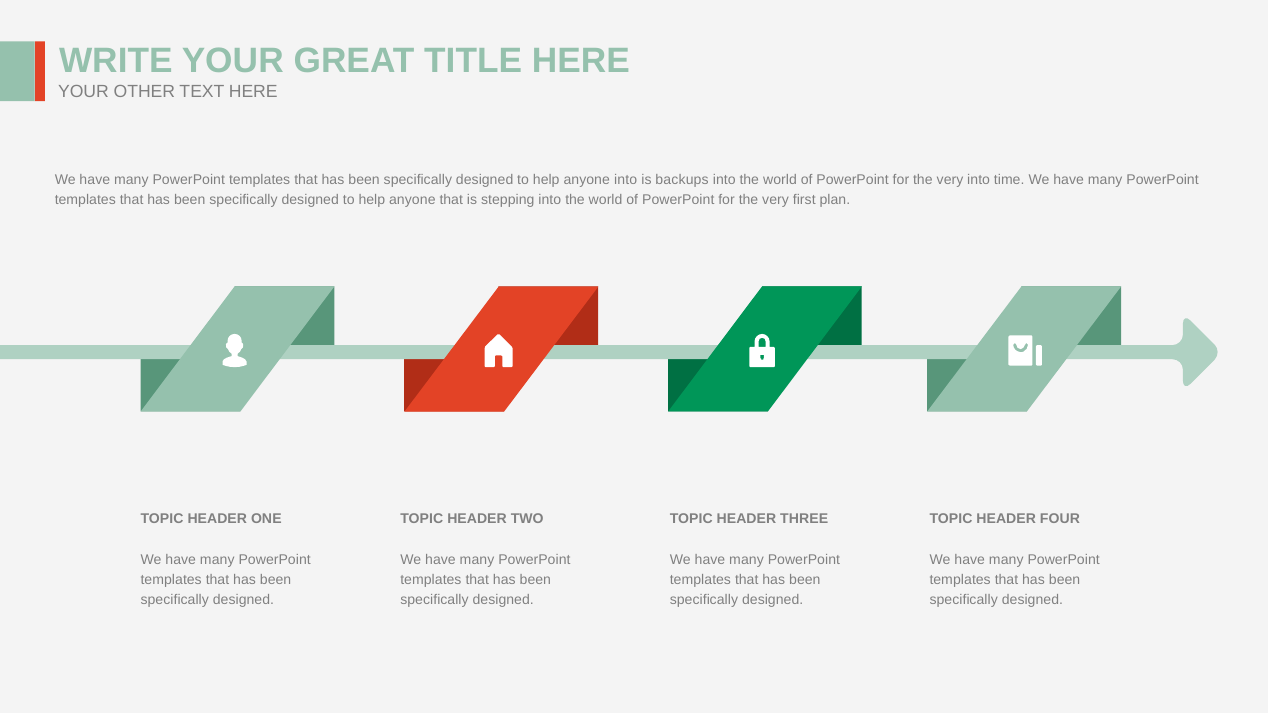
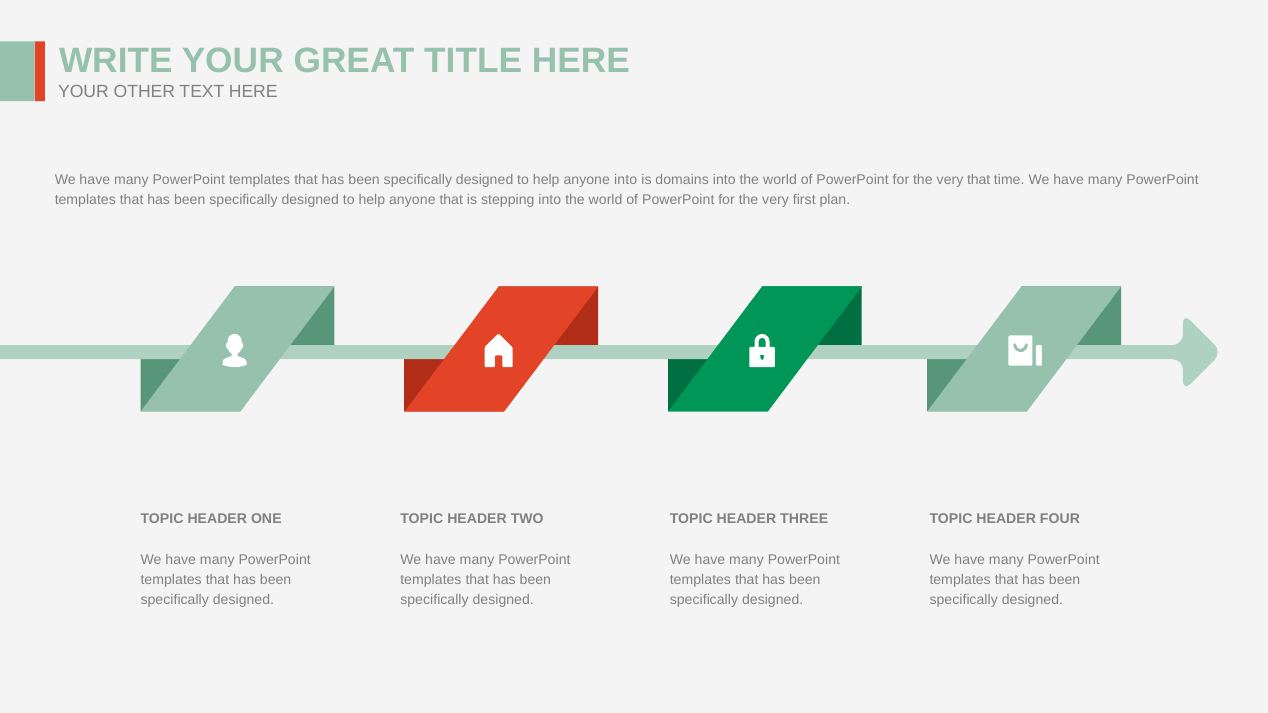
backups: backups -> domains
very into: into -> that
